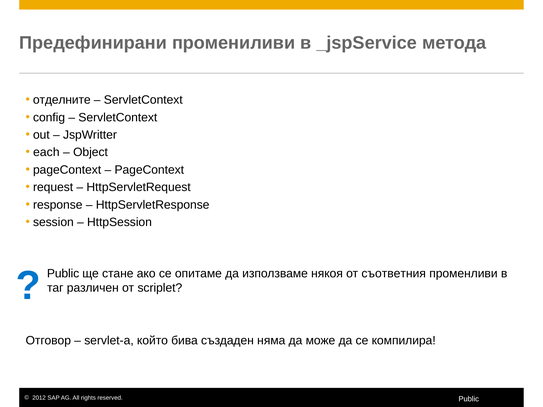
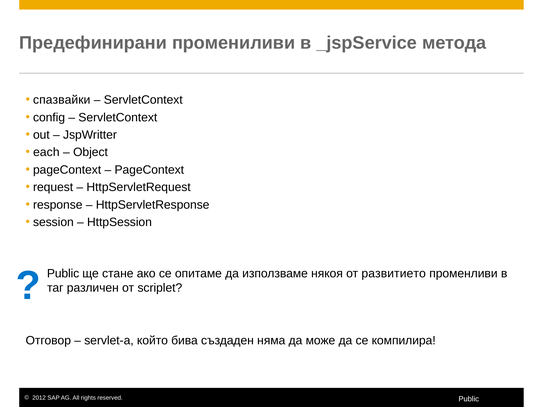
отделните: отделните -> спазвайки
съответния: съответния -> развитието
